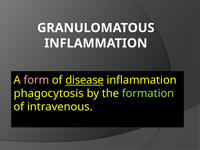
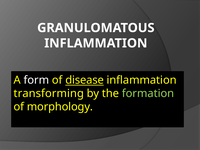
form colour: pink -> white
phagocytosis: phagocytosis -> transforming
intravenous: intravenous -> morphology
